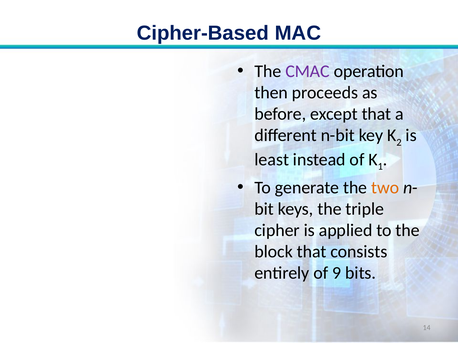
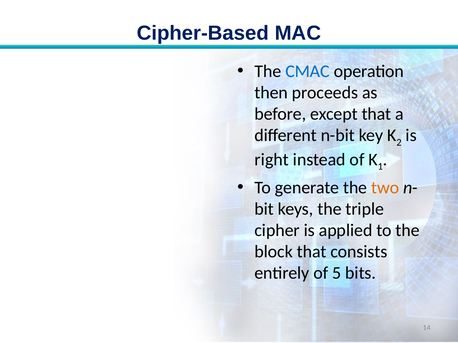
CMAC colour: purple -> blue
least: least -> right
9: 9 -> 5
